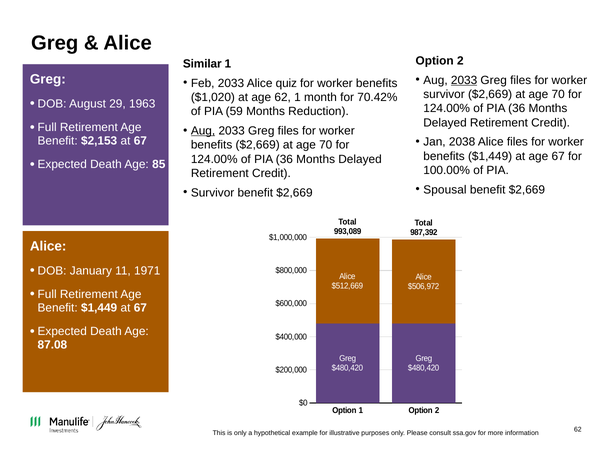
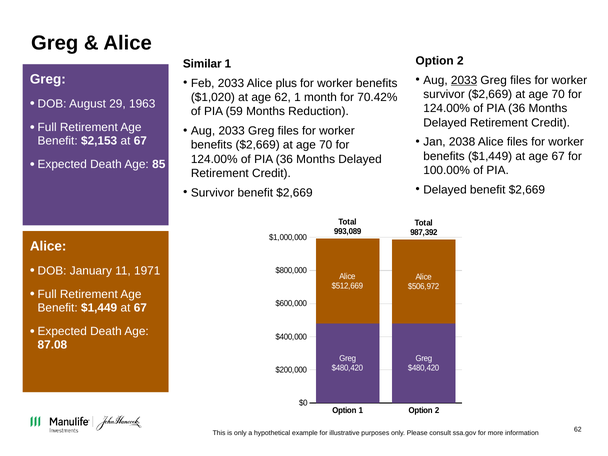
quiz: quiz -> plus
Aug at (203, 131) underline: present -> none
Spousal at (445, 190): Spousal -> Delayed
